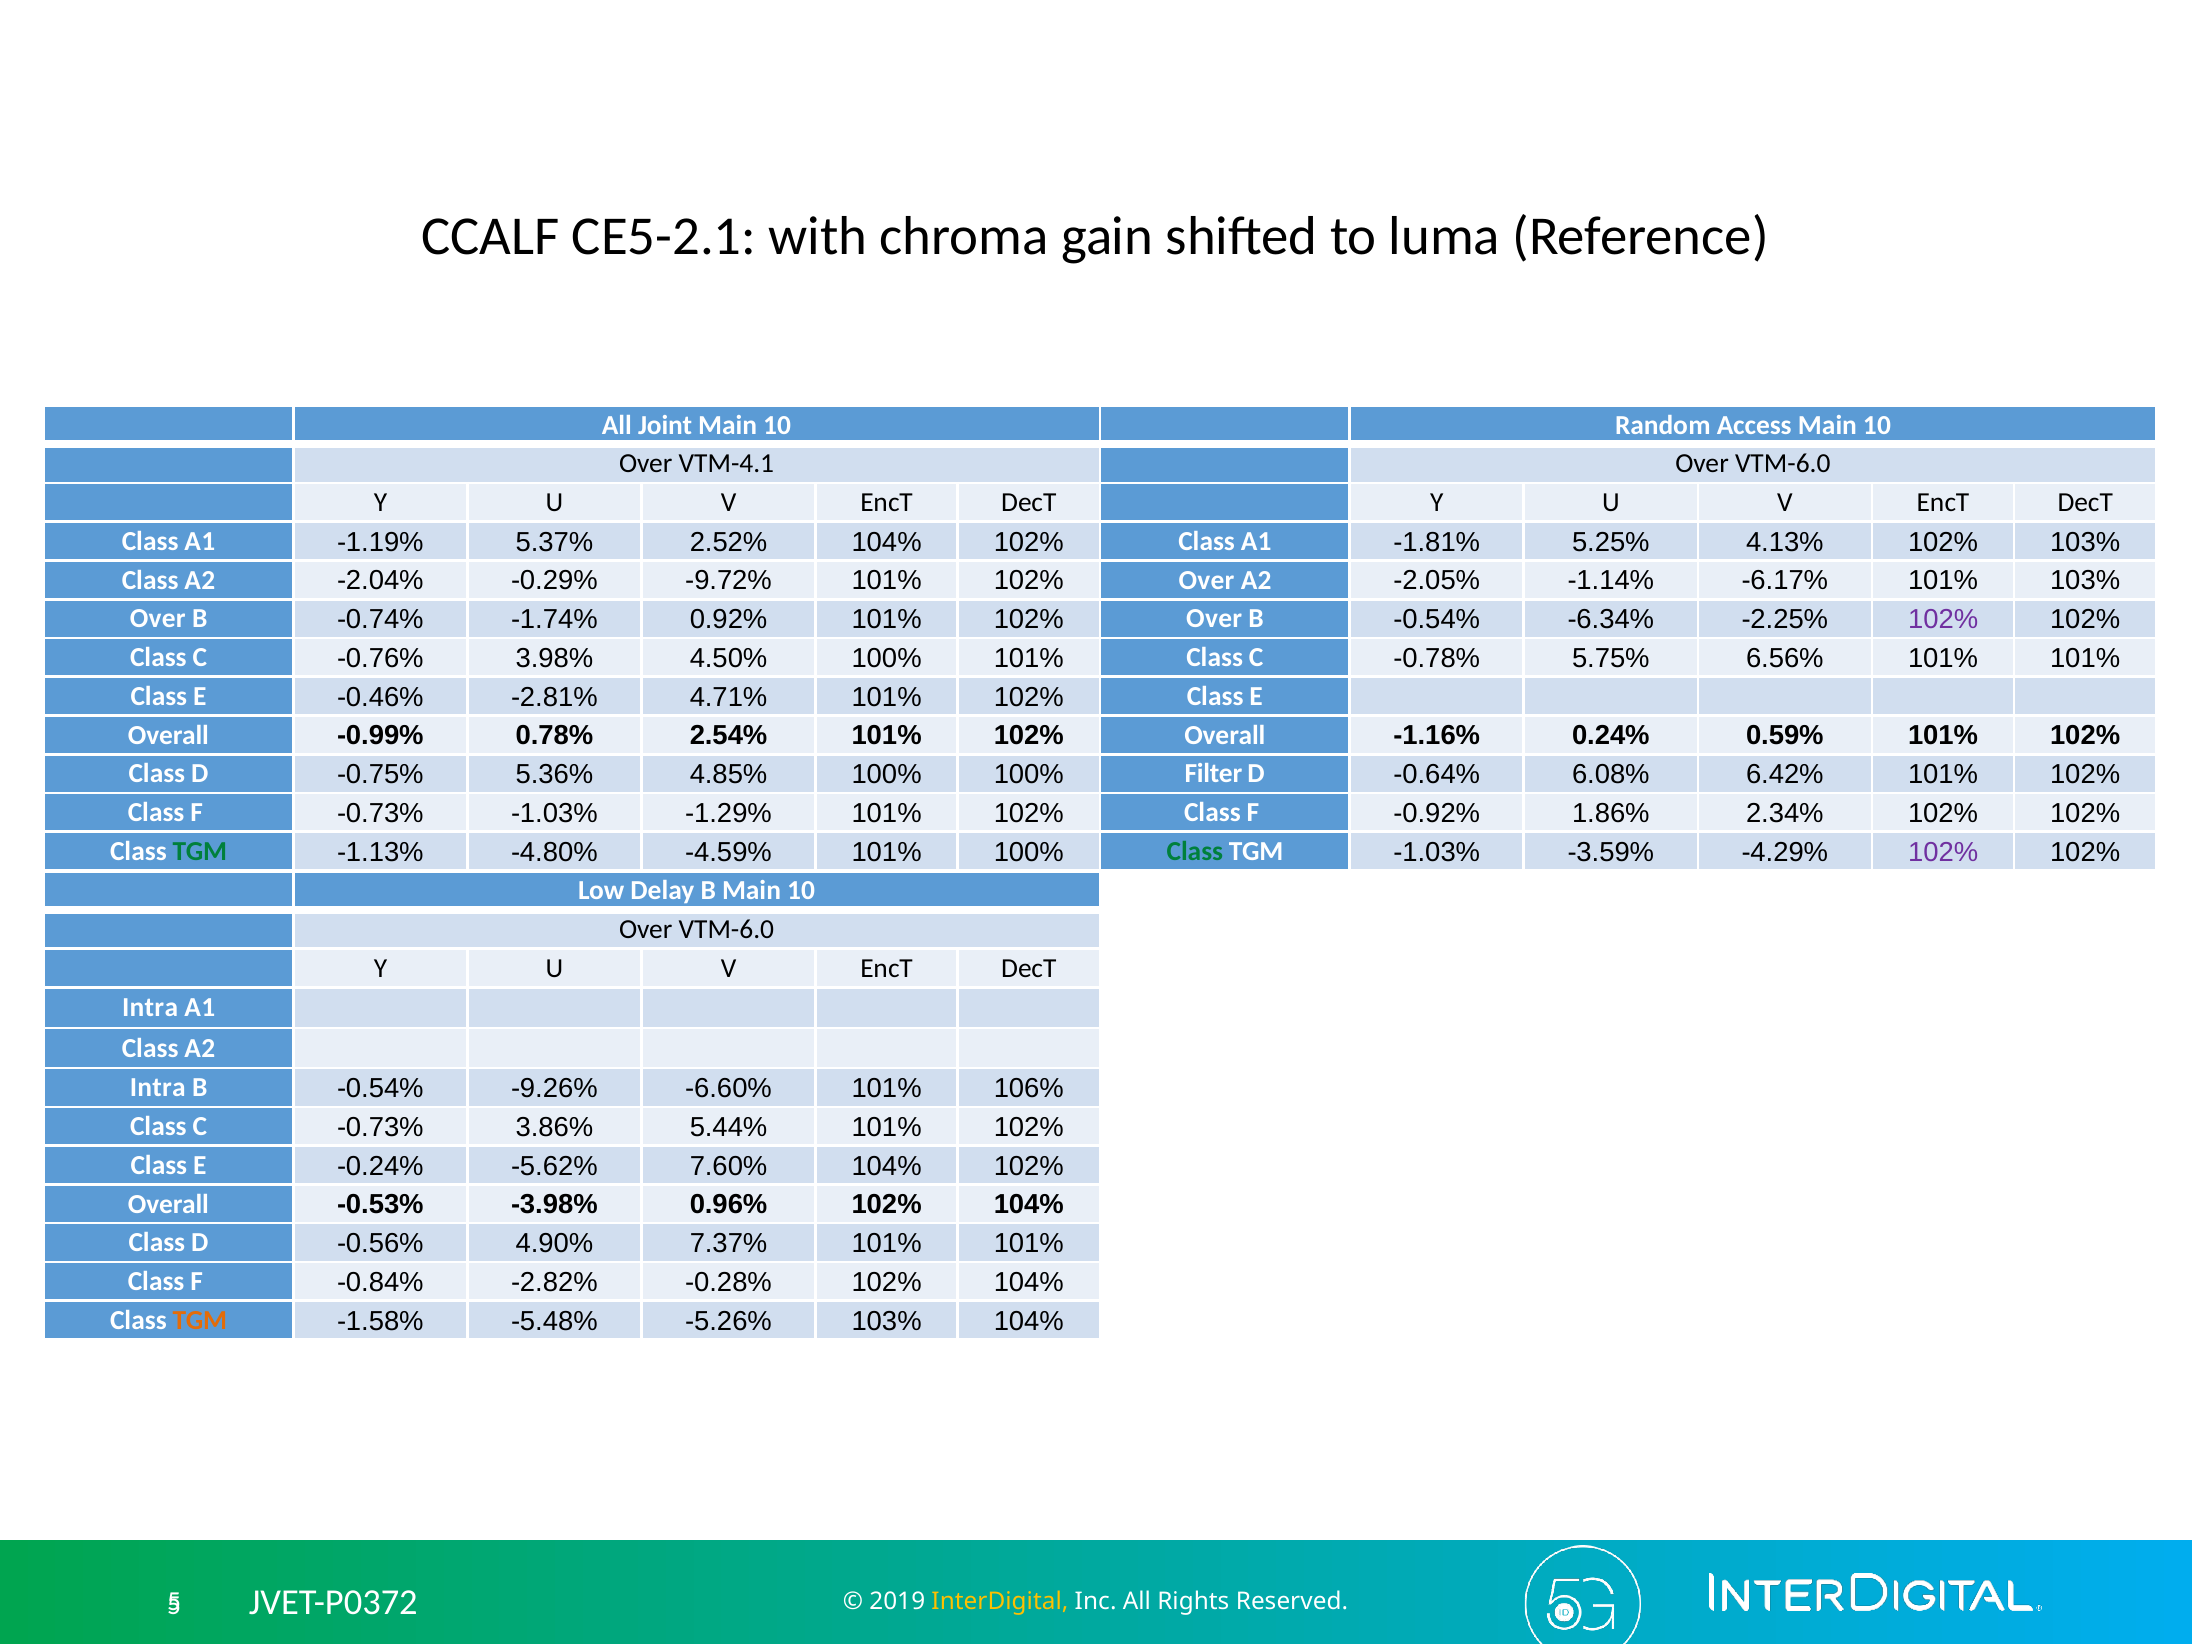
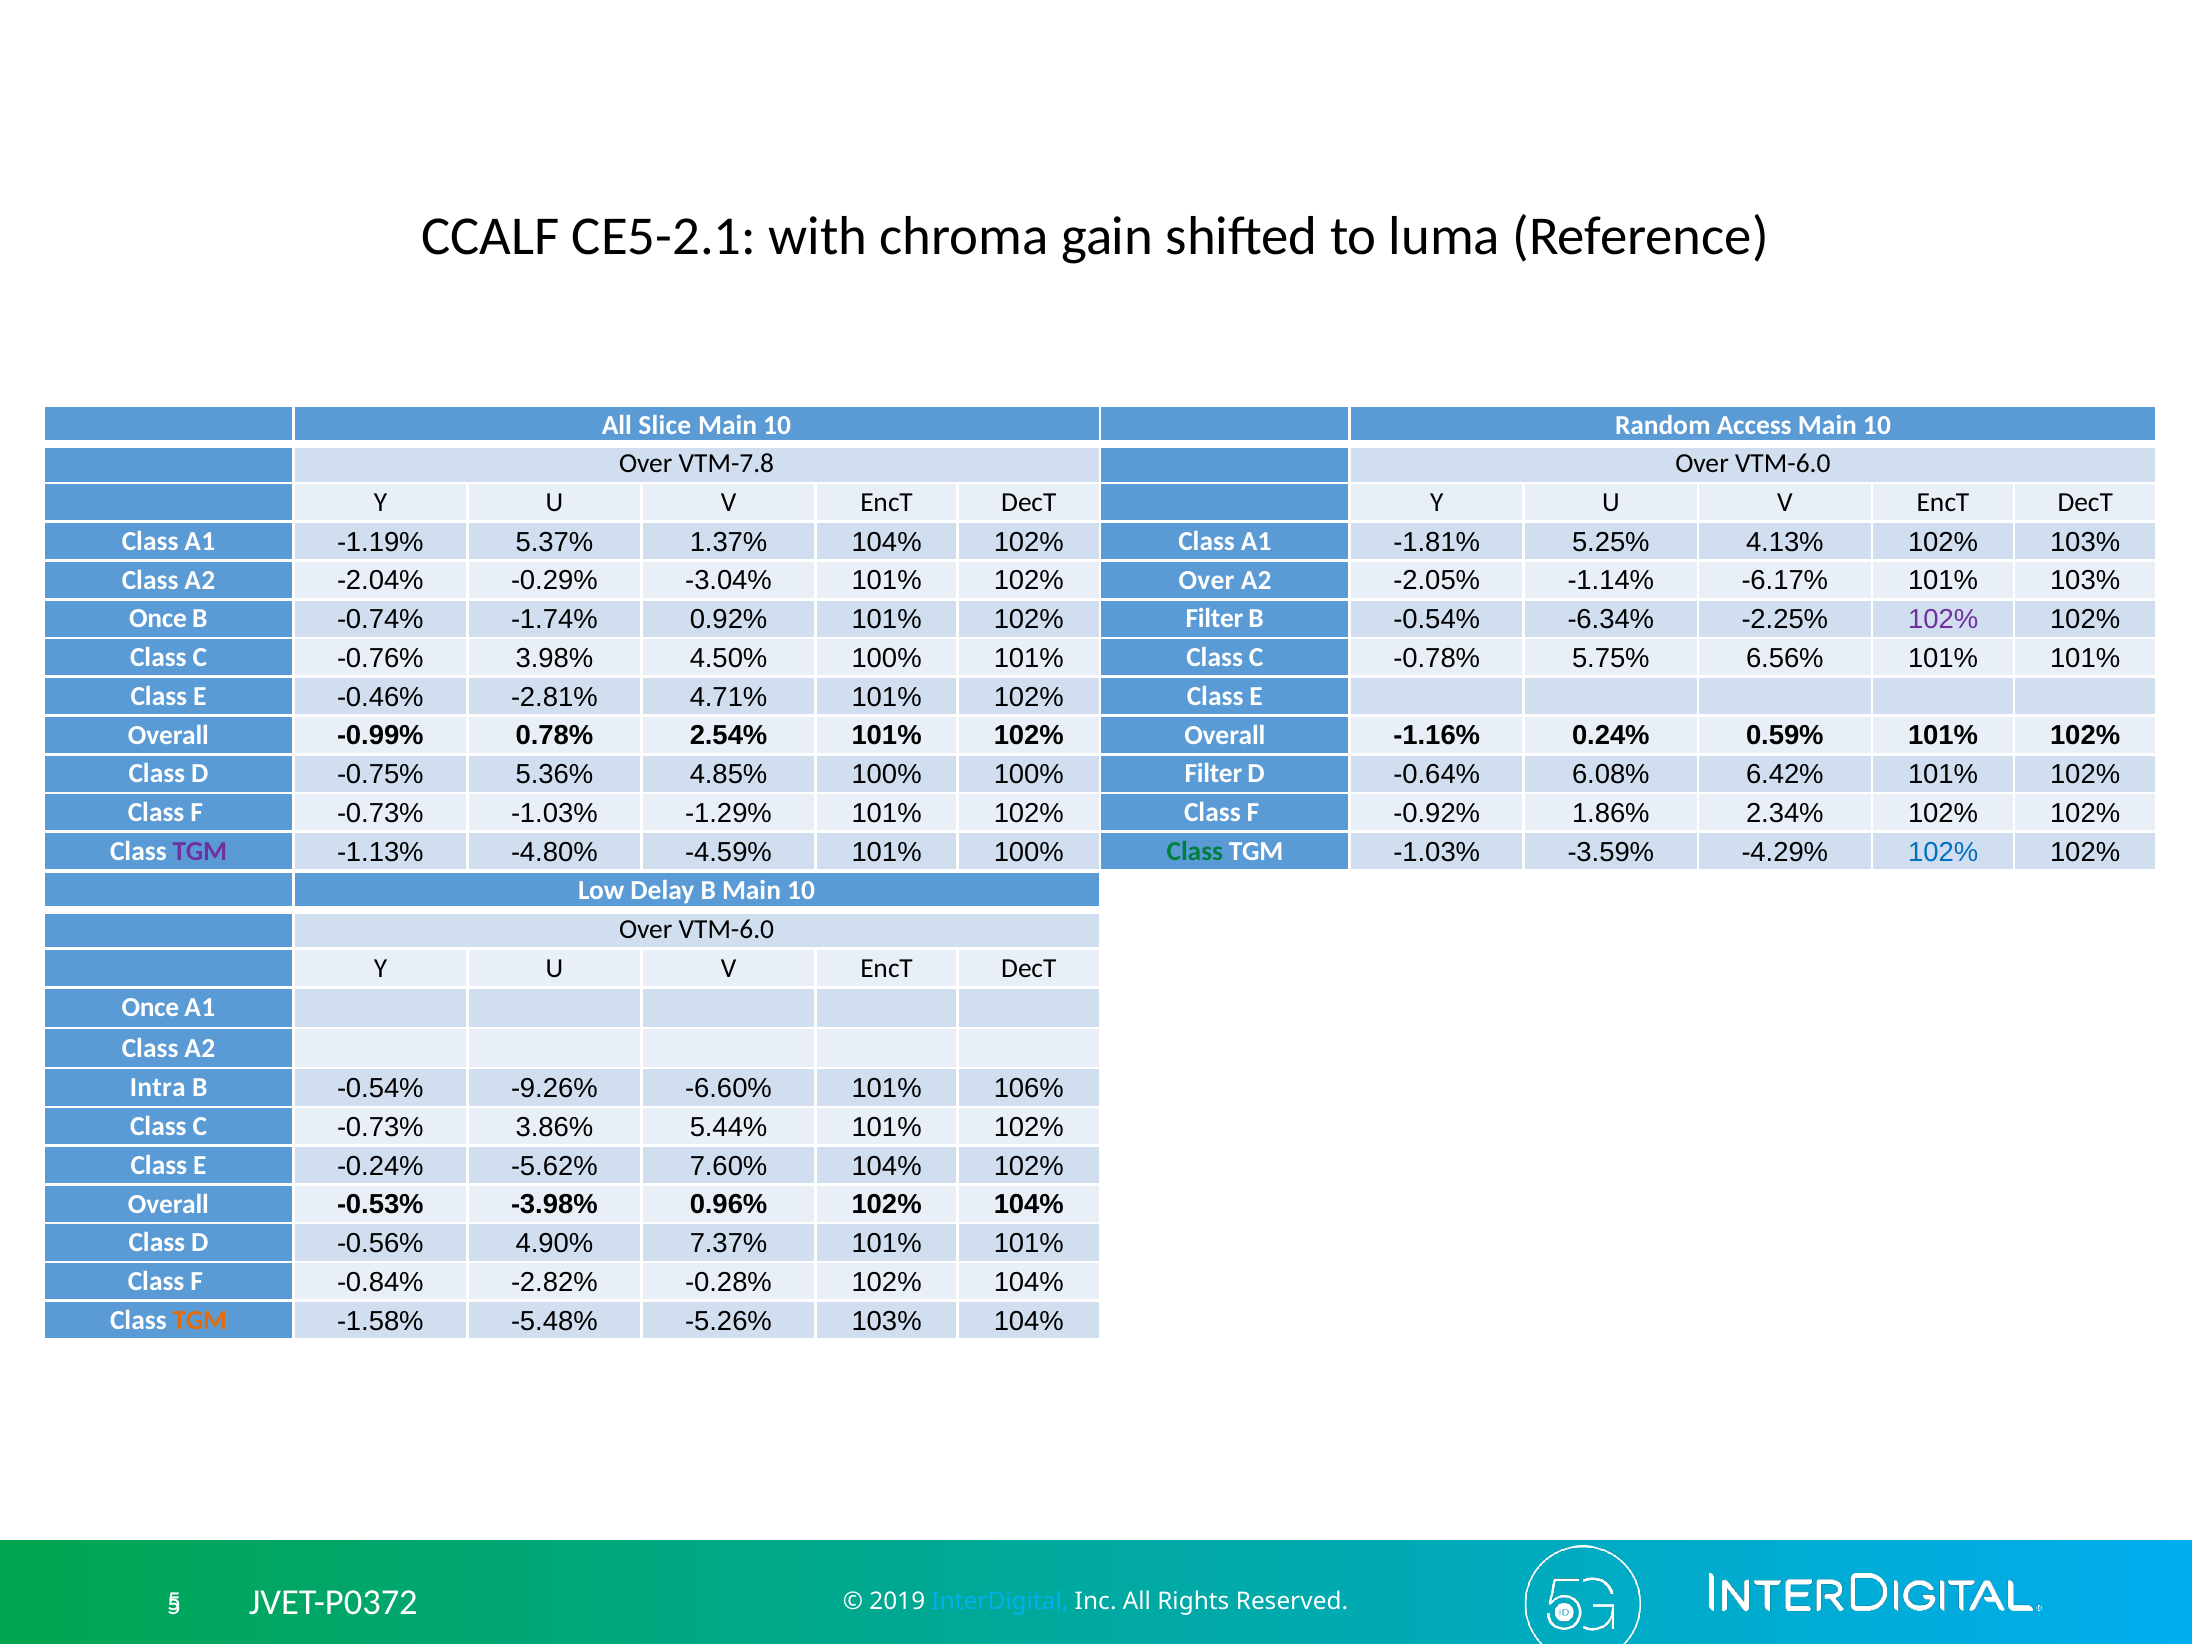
Joint: Joint -> Slice
VTM-4.1: VTM-4.1 -> VTM-7.8
2.52%: 2.52% -> 1.37%
-9.72%: -9.72% -> -3.04%
Over at (158, 619): Over -> Once
Over at (1214, 619): Over -> Filter
TGM at (200, 851) colour: green -> purple
102% at (1943, 852) colour: purple -> blue
Intra at (150, 1008): Intra -> Once
InterDigital colour: yellow -> light blue
